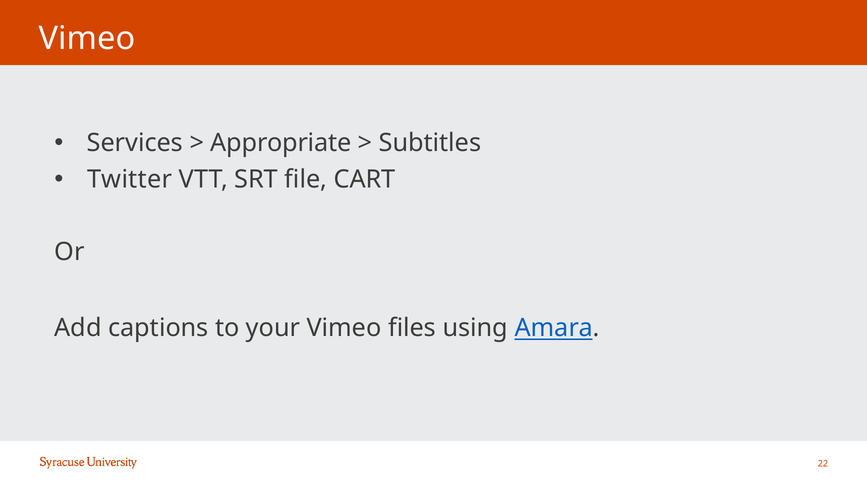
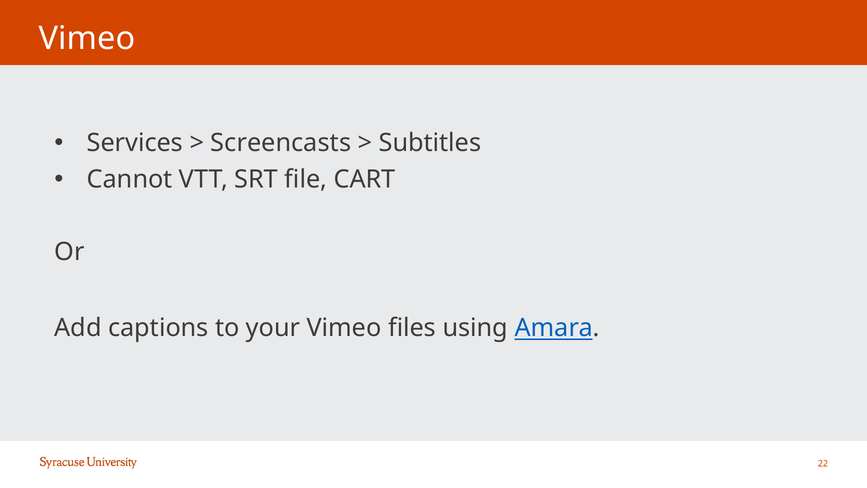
Appropriate: Appropriate -> Screencasts
Twitter: Twitter -> Cannot
